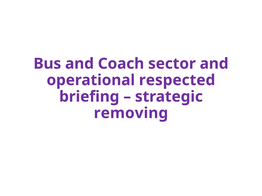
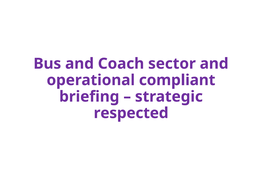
respected: respected -> compliant
removing: removing -> respected
